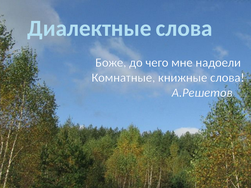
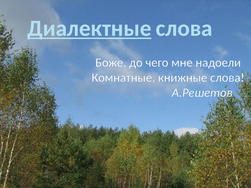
Диалектные underline: none -> present
